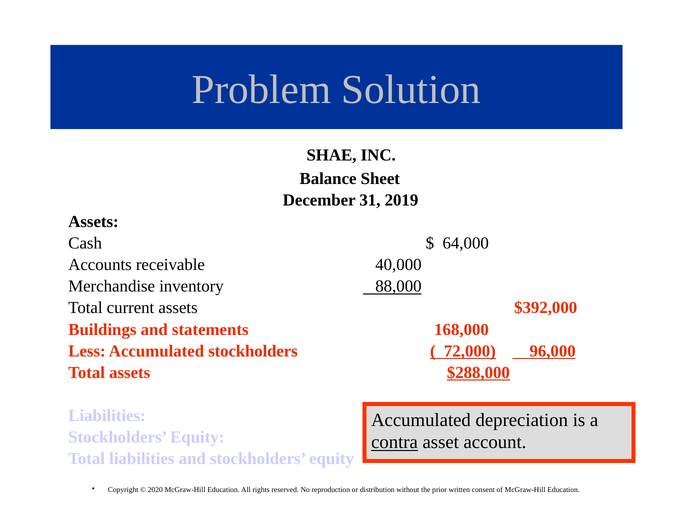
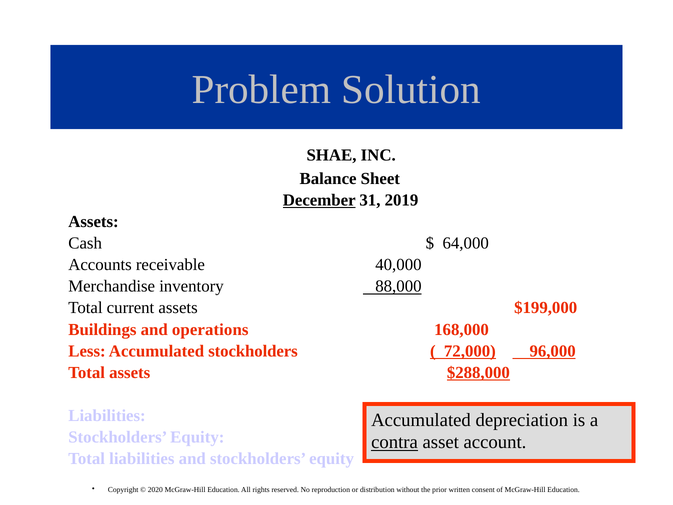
December underline: none -> present
$392,000: $392,000 -> $199,000
statements: statements -> operations
